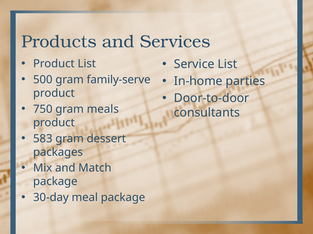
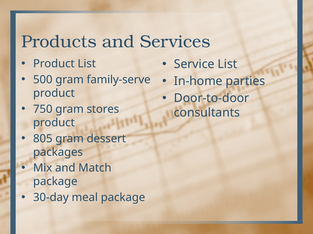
meals: meals -> stores
583: 583 -> 805
